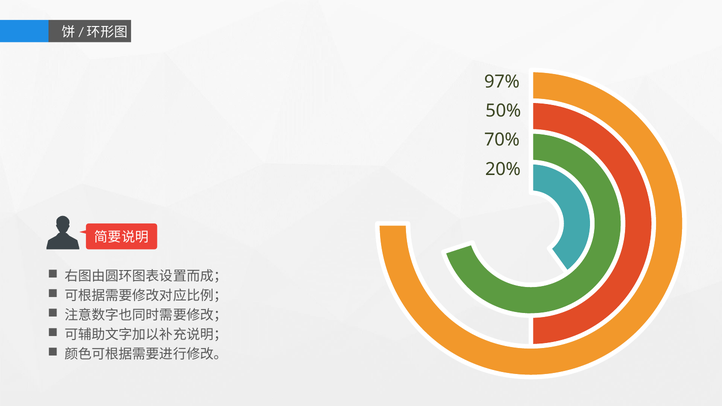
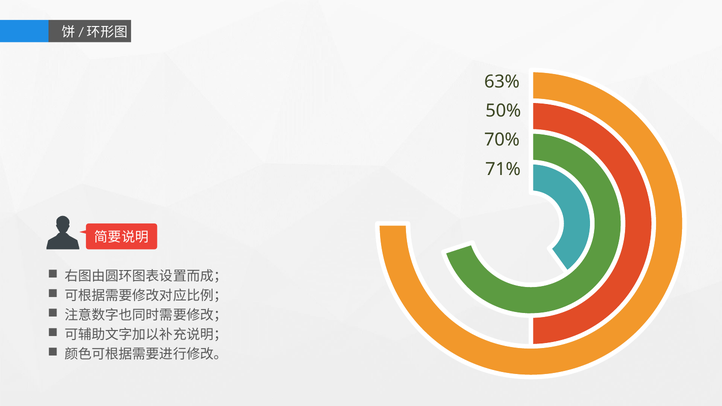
97%: 97% -> 63%
20%: 20% -> 71%
